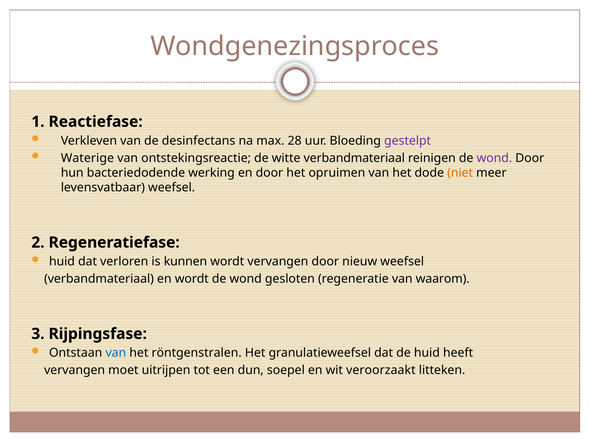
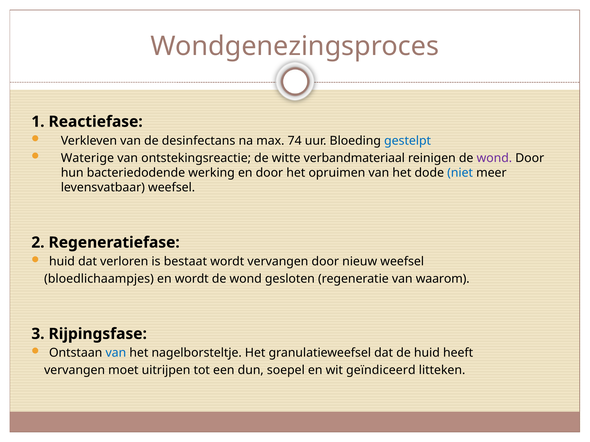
28: 28 -> 74
gestelpt colour: purple -> blue
niet colour: orange -> blue
kunnen: kunnen -> bestaat
verbandmateriaal at (99, 279): verbandmateriaal -> bloedlichaampjes
röntgenstralen: röntgenstralen -> nagelborsteltje
veroorzaakt: veroorzaakt -> geïndiceerd
